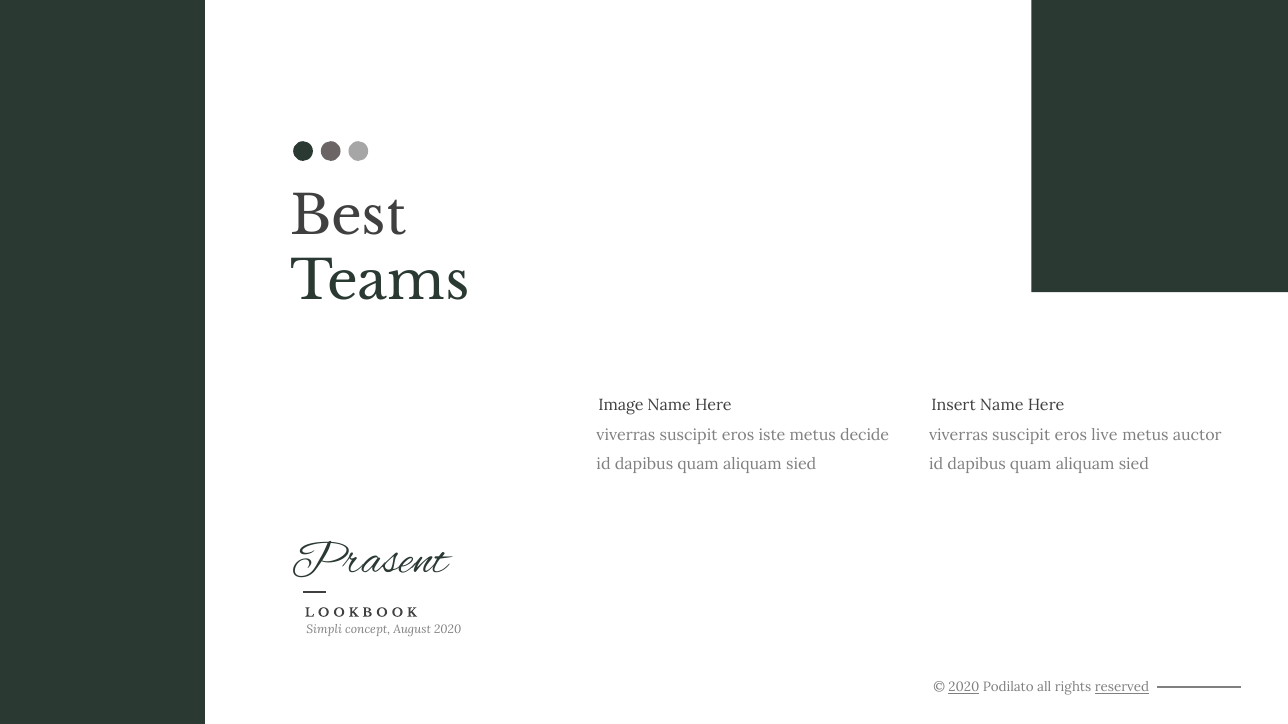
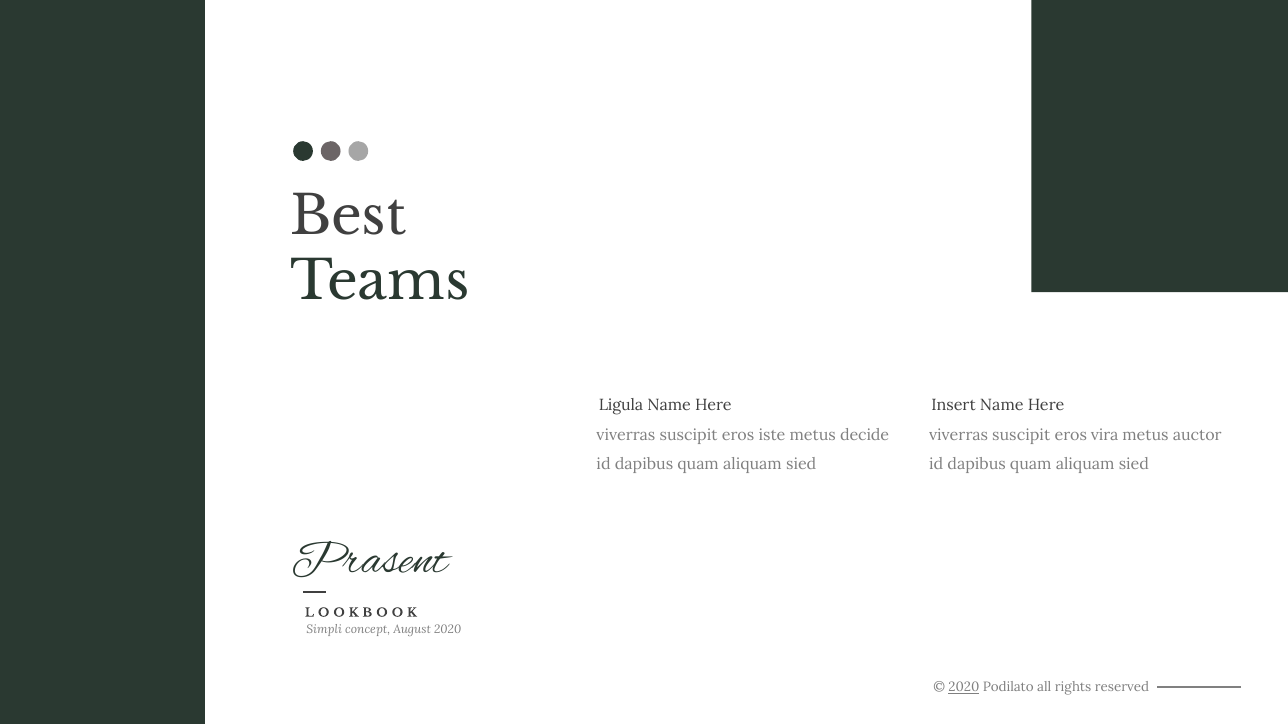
Image: Image -> Ligula
live: live -> vira
reserved underline: present -> none
